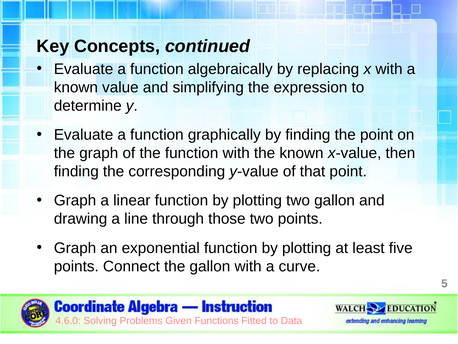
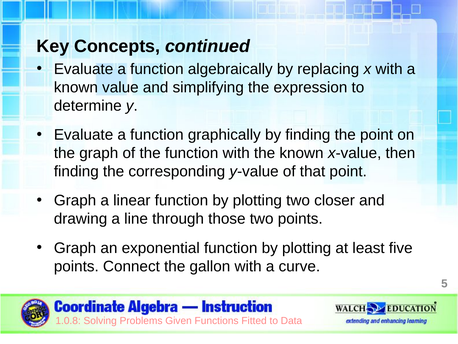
two gallon: gallon -> closer
4.6.0: 4.6.0 -> 1.0.8
